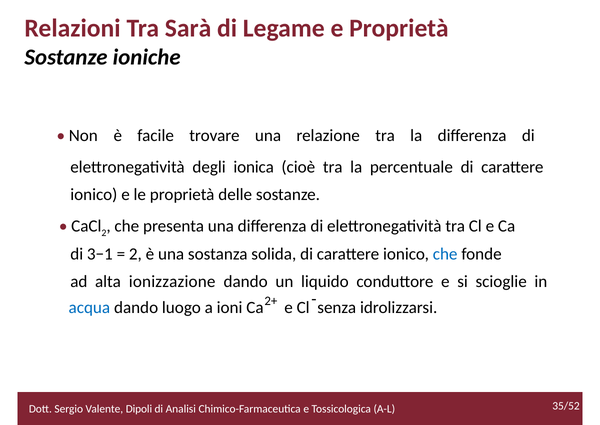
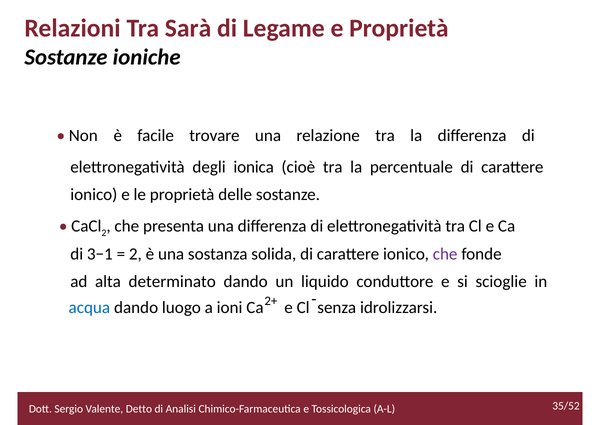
che at (445, 253) colour: blue -> purple
ionizzazione: ionizzazione -> determinato
Dipoli: Dipoli -> Detto
